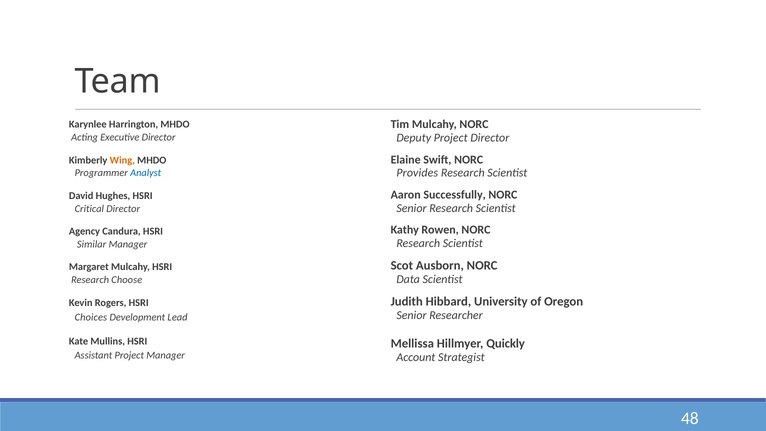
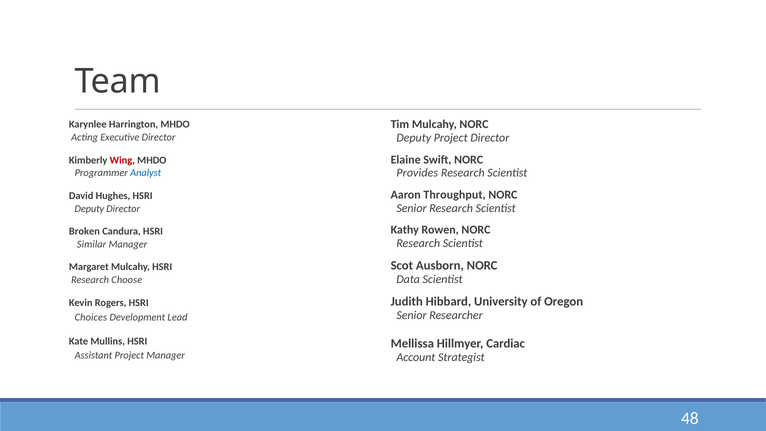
Wing colour: orange -> red
Successfully: Successfully -> Throughput
Critical at (89, 209): Critical -> Deputy
Agency: Agency -> Broken
Quickly: Quickly -> Cardiac
